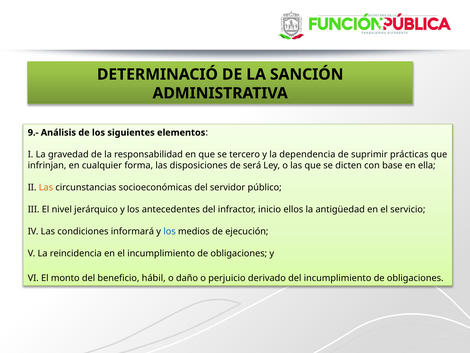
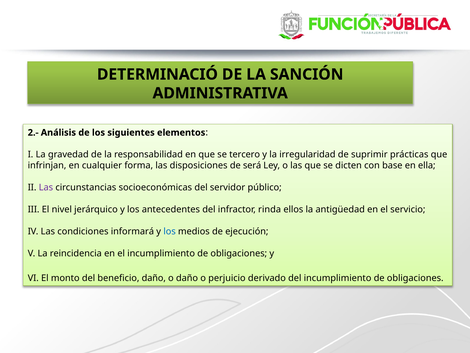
9.-: 9.- -> 2.-
dependencia: dependencia -> irregularidad
Las at (46, 187) colour: orange -> purple
inicio: inicio -> rinda
beneficio hábil: hábil -> daño
